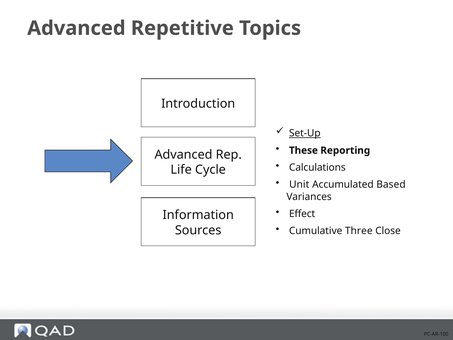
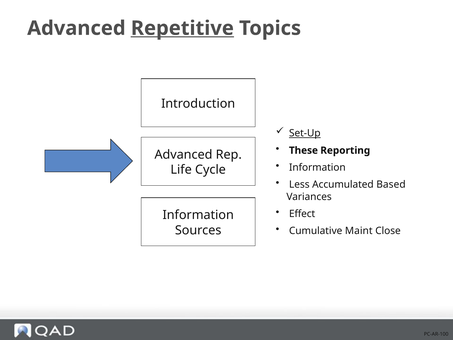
Repetitive underline: none -> present
Calculations at (317, 167): Calculations -> Information
Unit: Unit -> Less
Three: Three -> Maint
